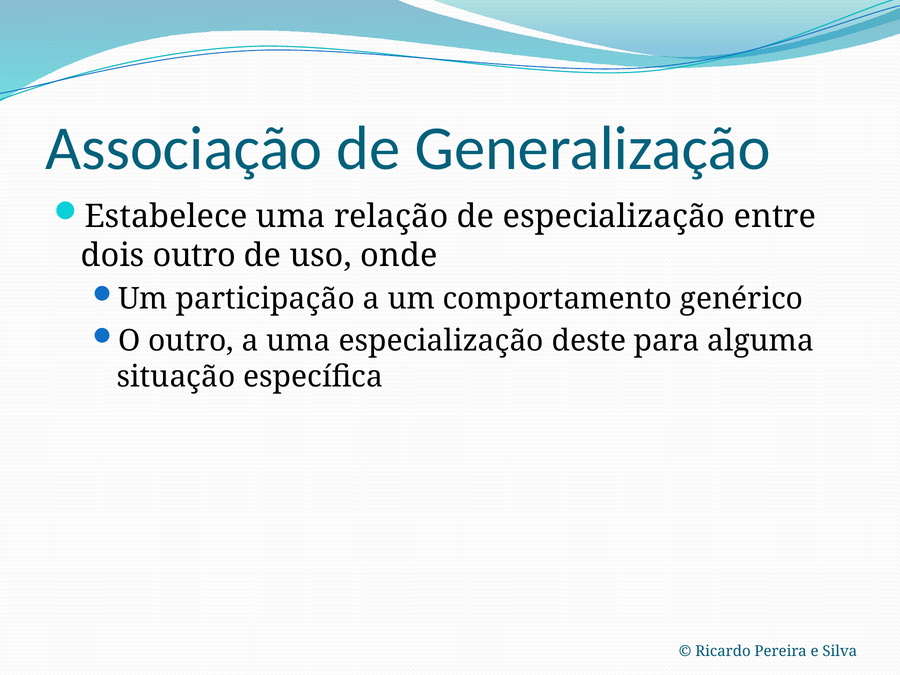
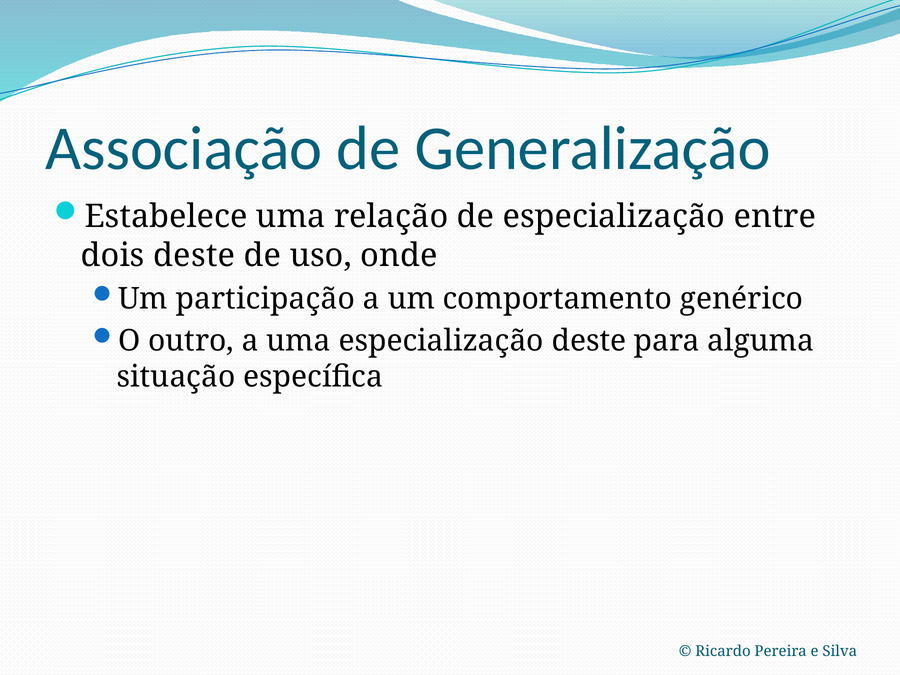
dois outro: outro -> deste
